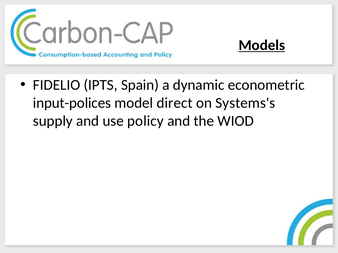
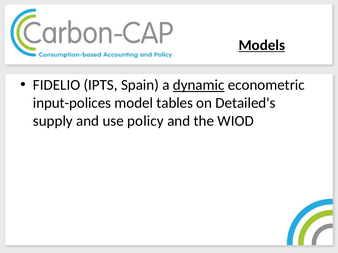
dynamic underline: none -> present
direct: direct -> tables
Systems's: Systems's -> Detailed's
